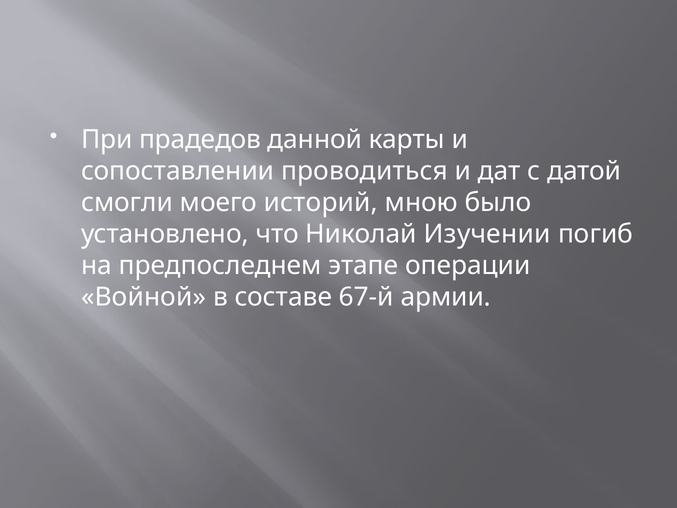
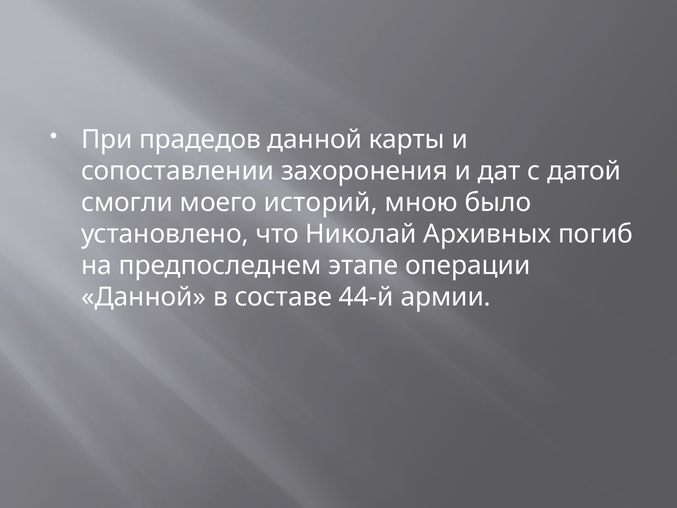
проводиться: проводиться -> захоронения
Изучении: Изучении -> Архивных
Войной at (144, 297): Войной -> Данной
67-й: 67-й -> 44-й
